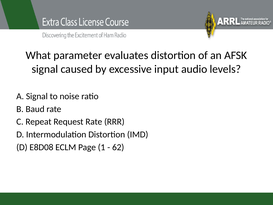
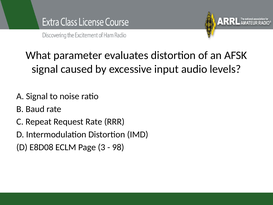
1: 1 -> 3
62: 62 -> 98
